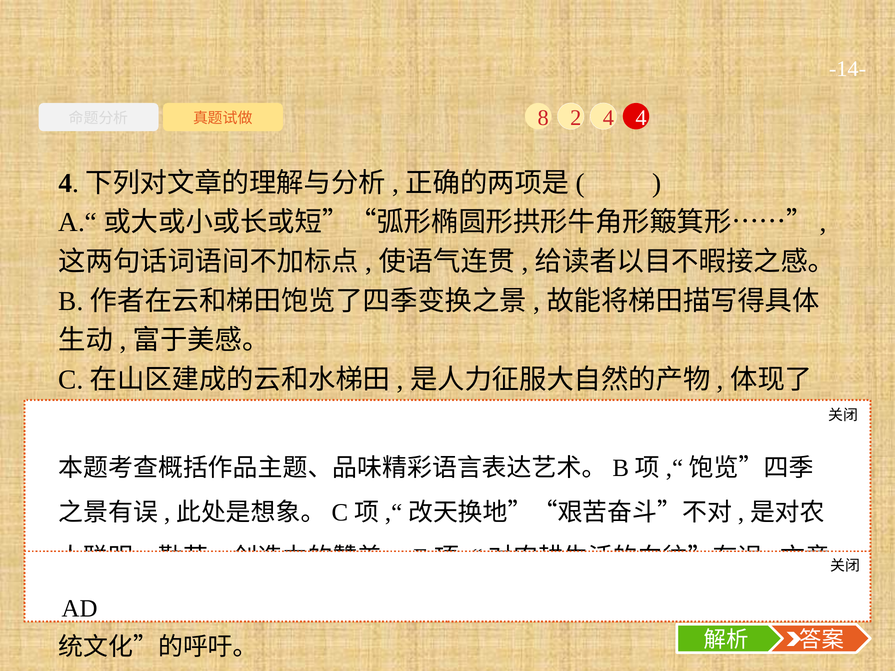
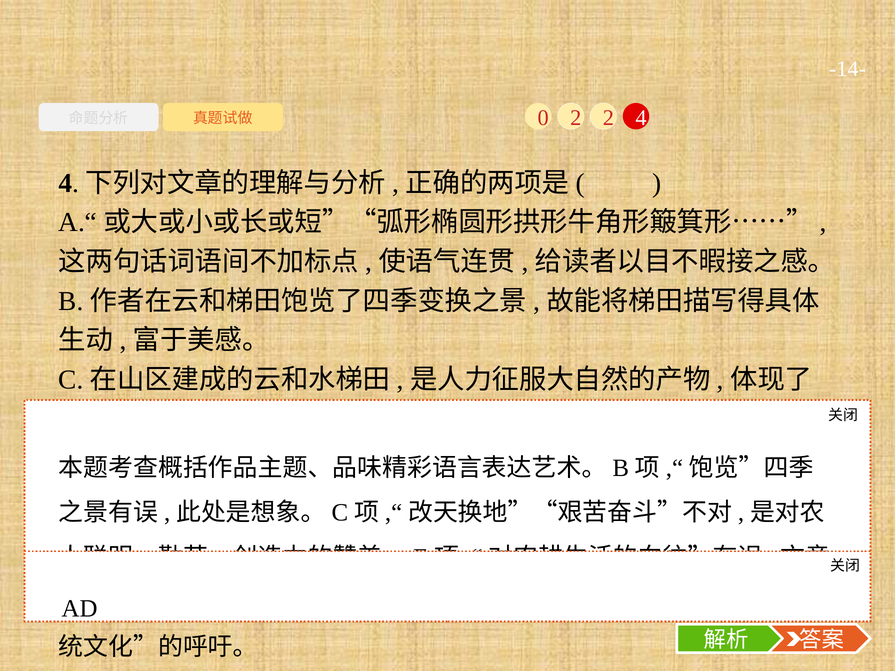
8: 8 -> 0
2 4: 4 -> 2
